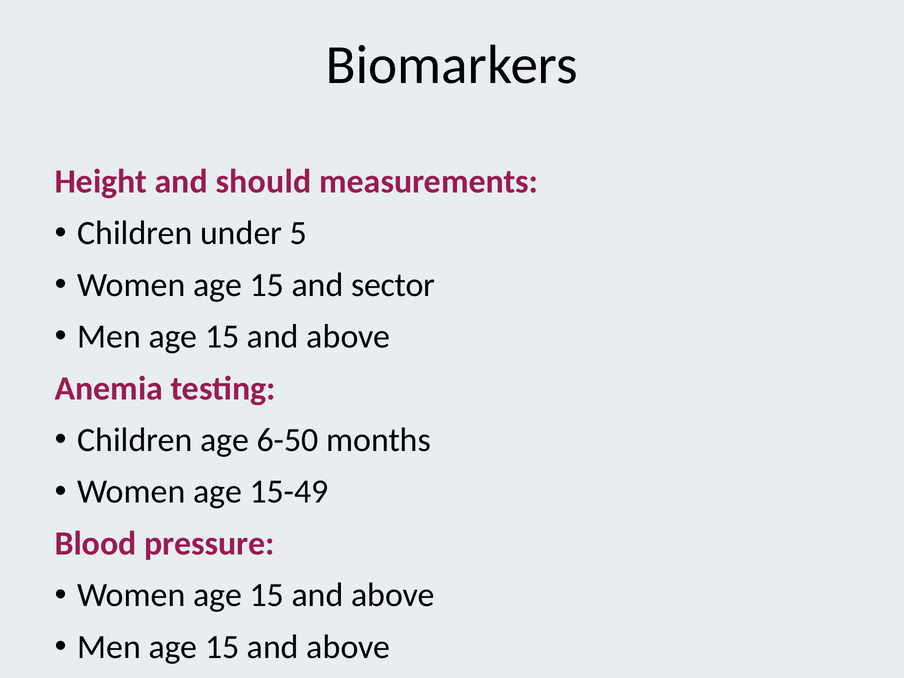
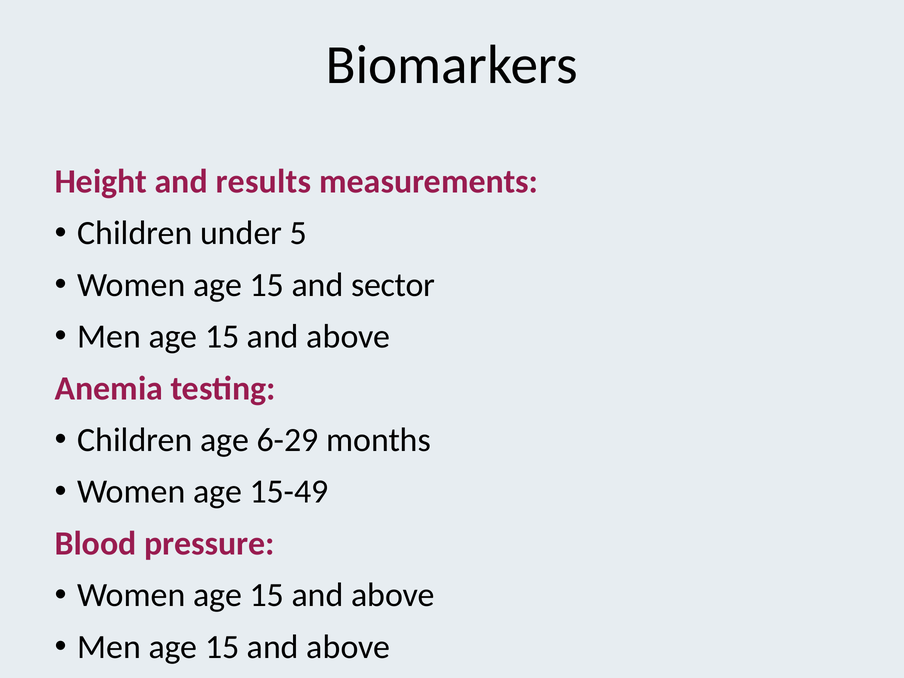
should: should -> results
6-50: 6-50 -> 6-29
